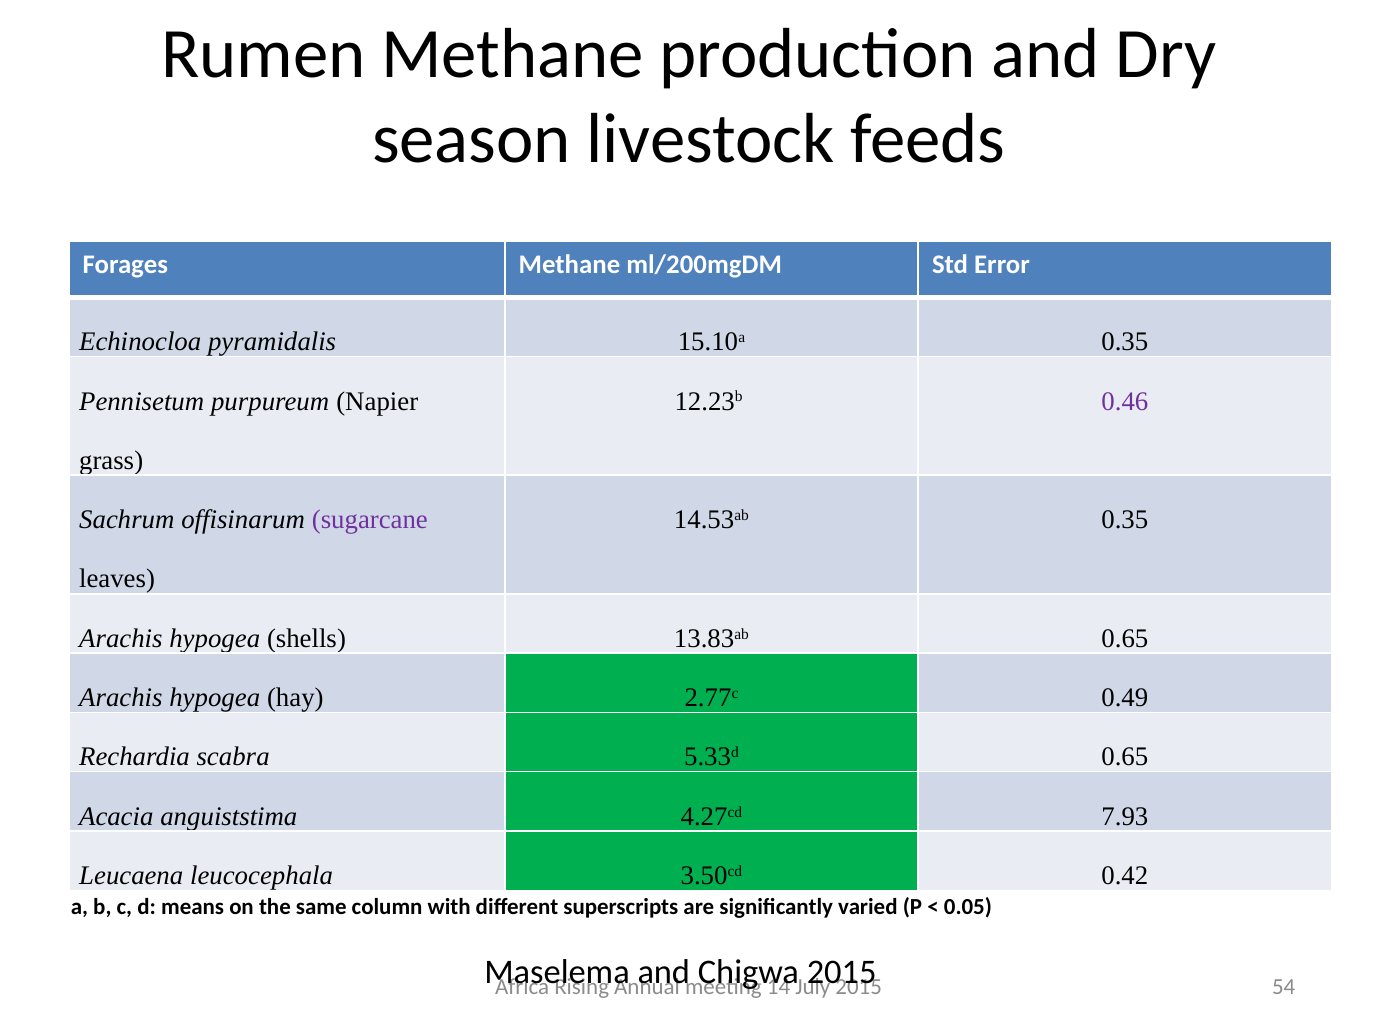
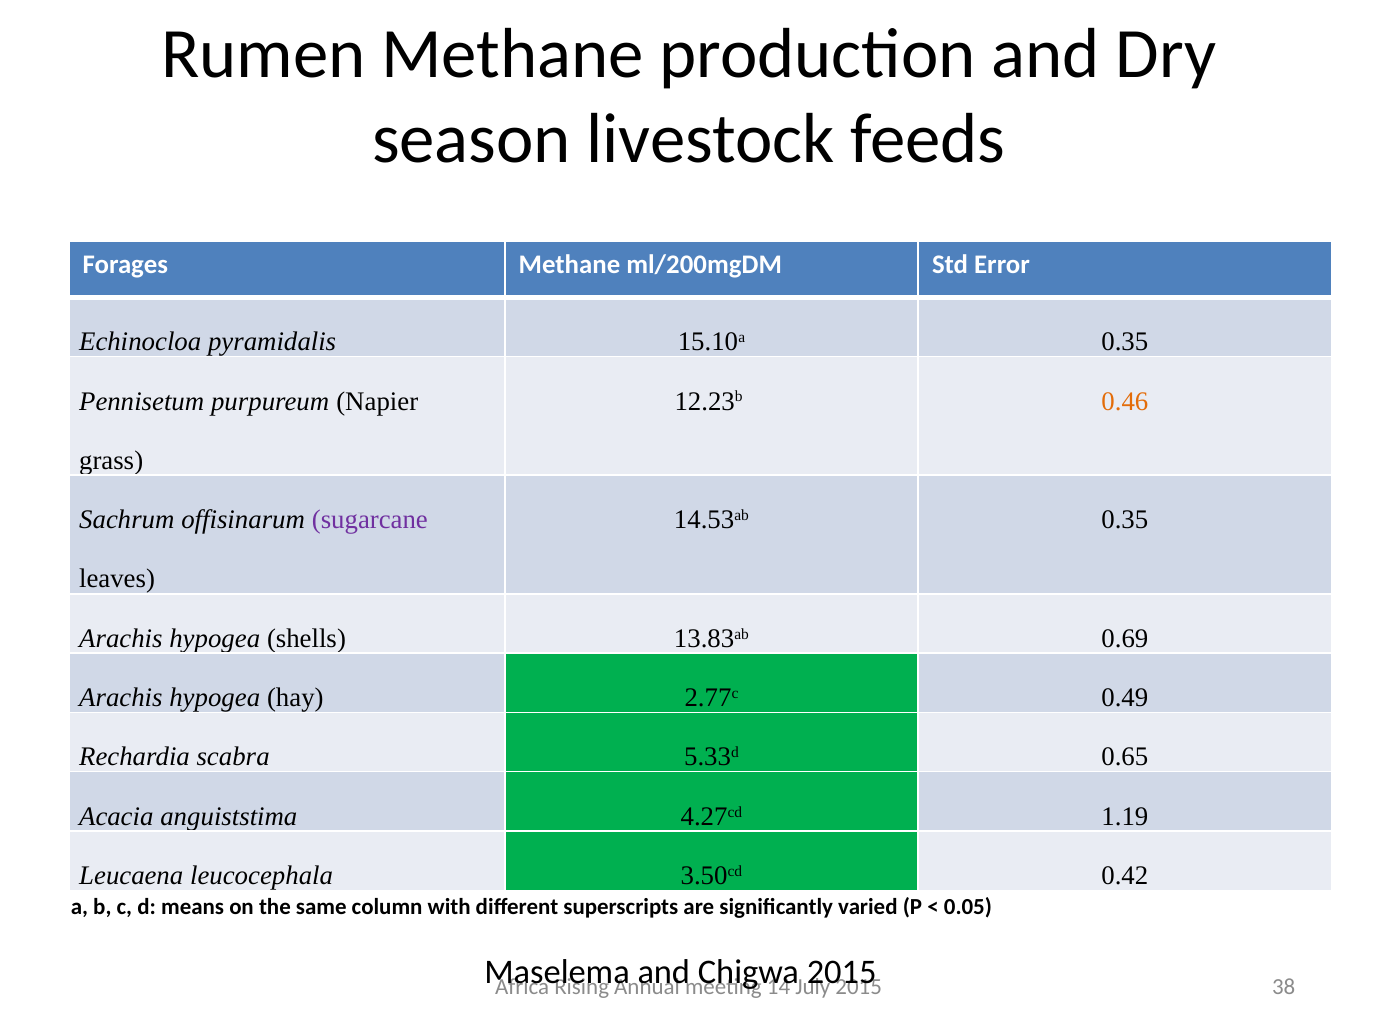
0.46 colour: purple -> orange
13.83ab 0.65: 0.65 -> 0.69
7.93: 7.93 -> 1.19
54: 54 -> 38
